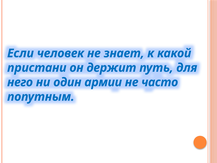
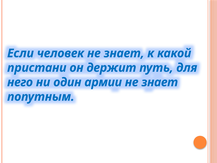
часто at (160, 82): часто -> знает
